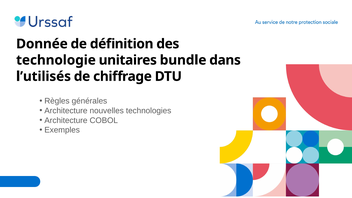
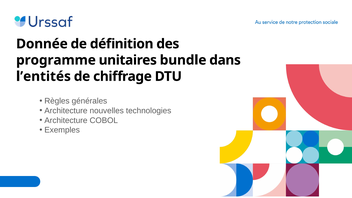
technologie: technologie -> programme
l’utilisés: l’utilisés -> l’entités
